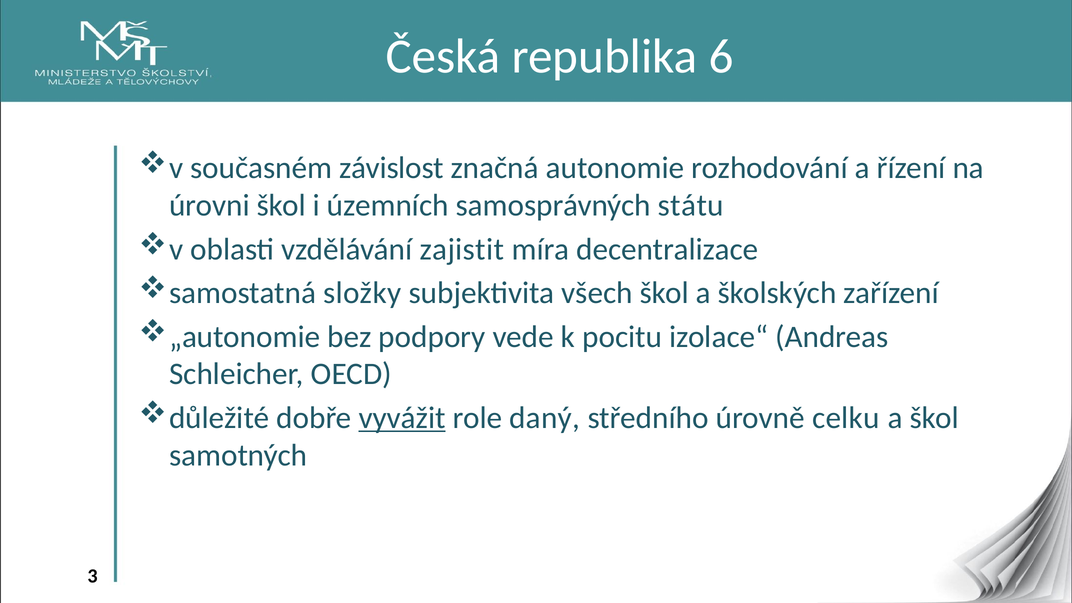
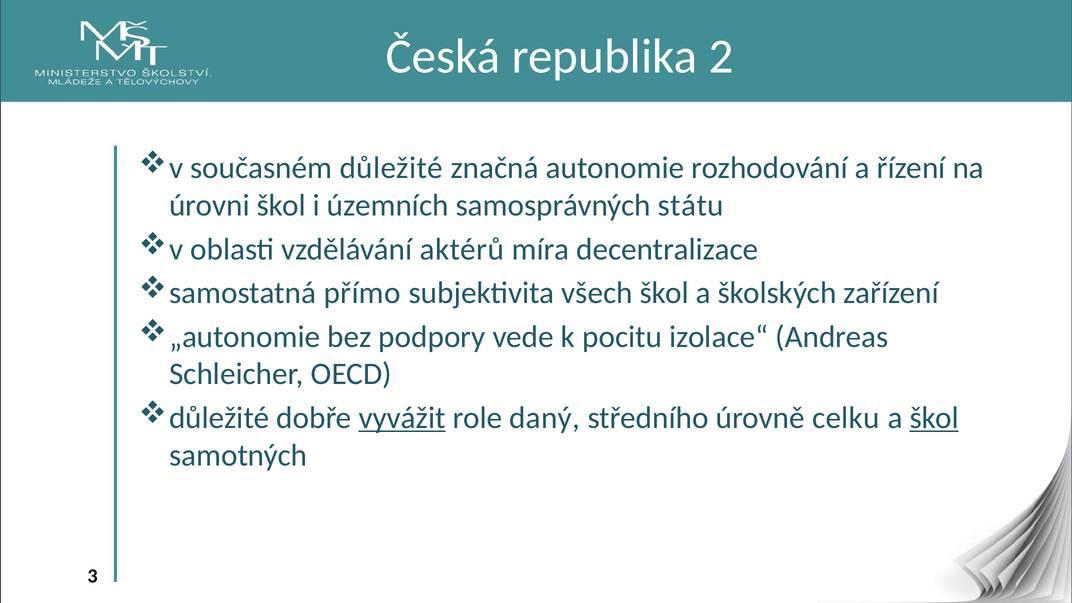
6: 6 -> 2
současném závislost: závislost -> důležité
zajistit: zajistit -> aktérů
složky: složky -> přímo
škol at (934, 418) underline: none -> present
